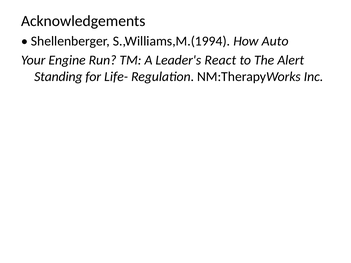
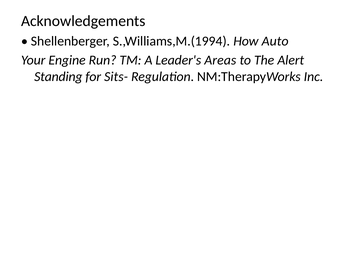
React: React -> Areas
Life-: Life- -> Sits-
